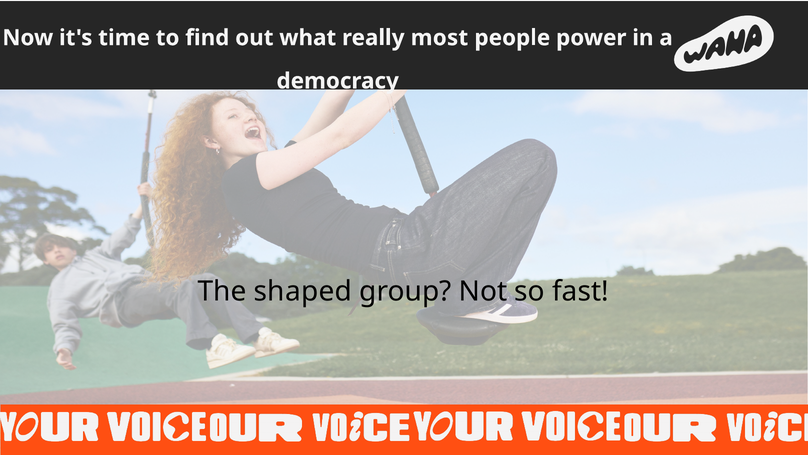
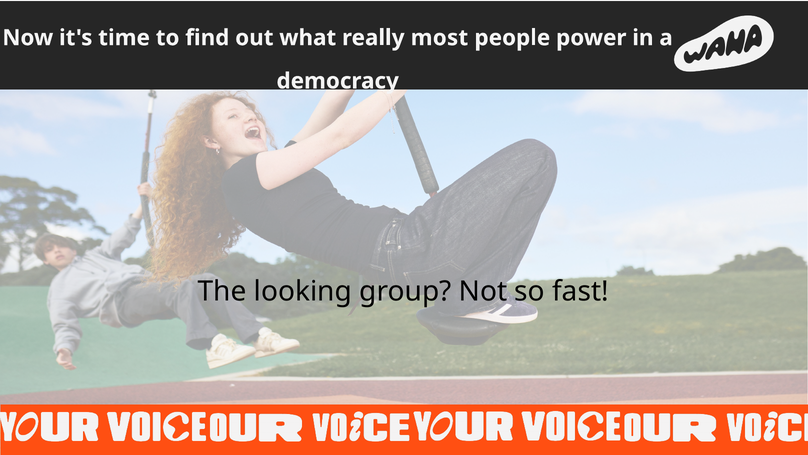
shaped: shaped -> looking
